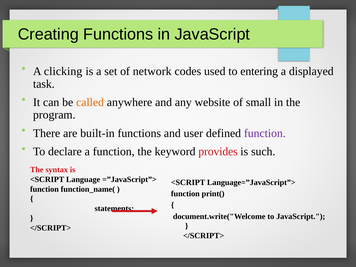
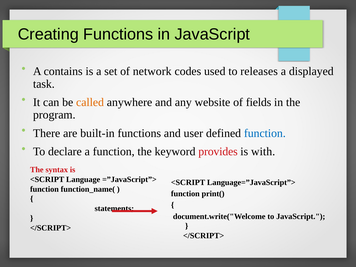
clicking: clicking -> contains
entering: entering -> releases
small: small -> fields
function at (265, 133) colour: purple -> blue
such: such -> with
